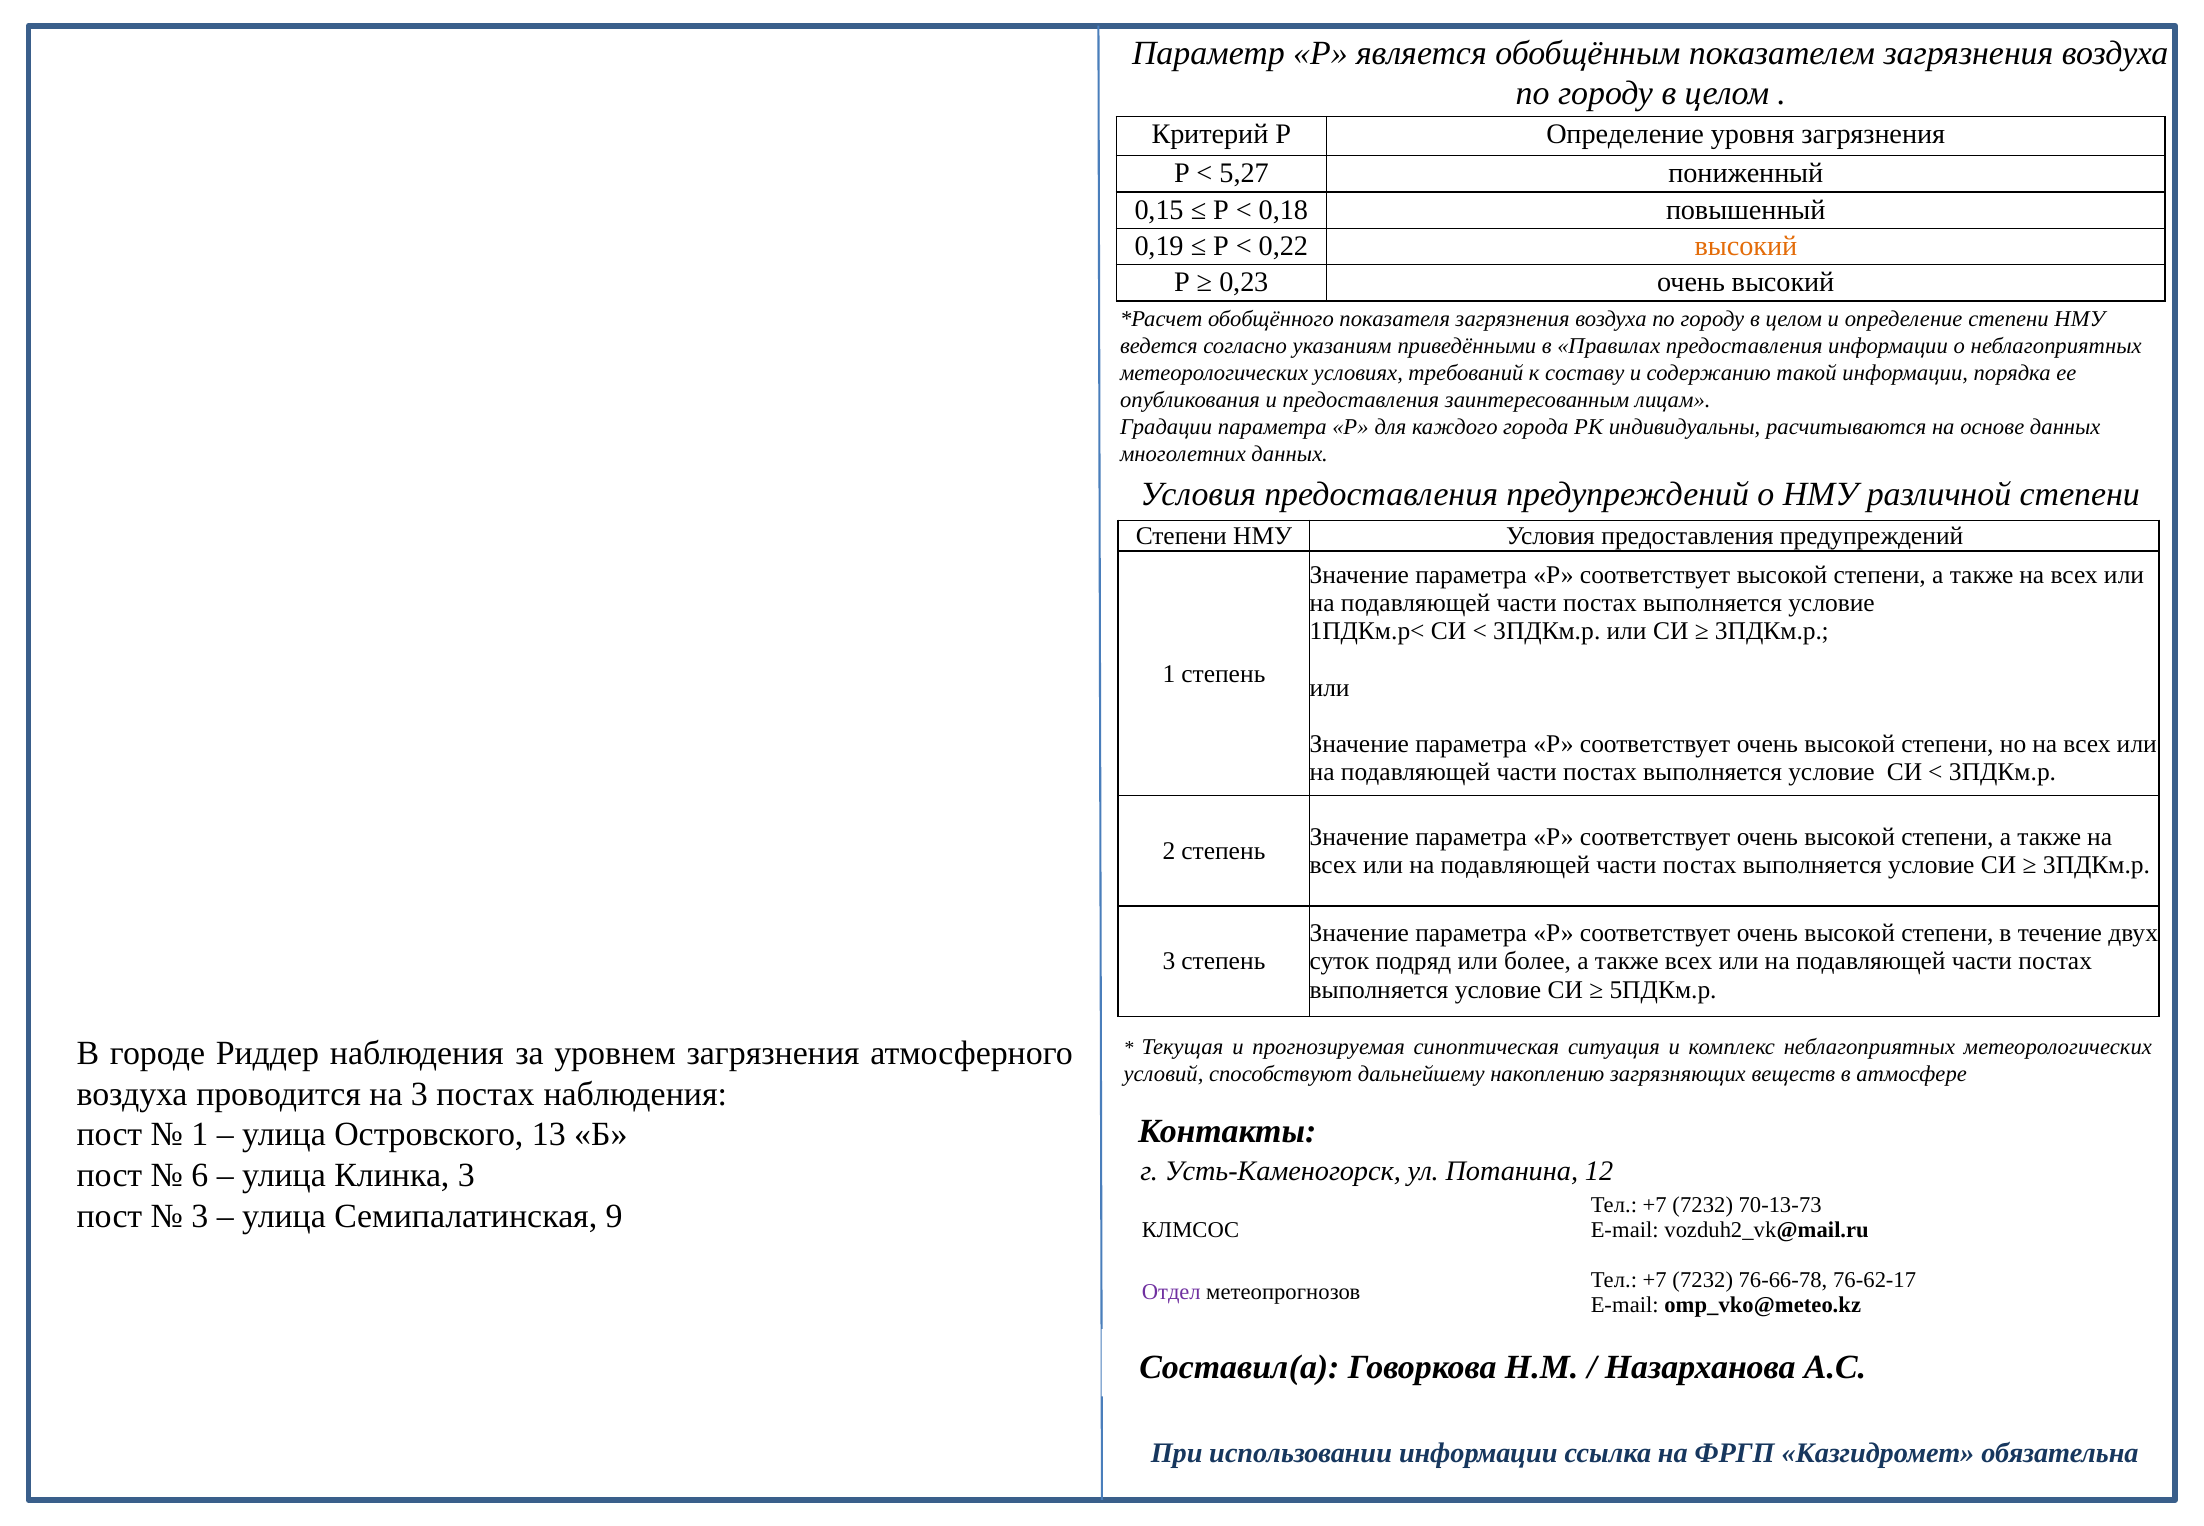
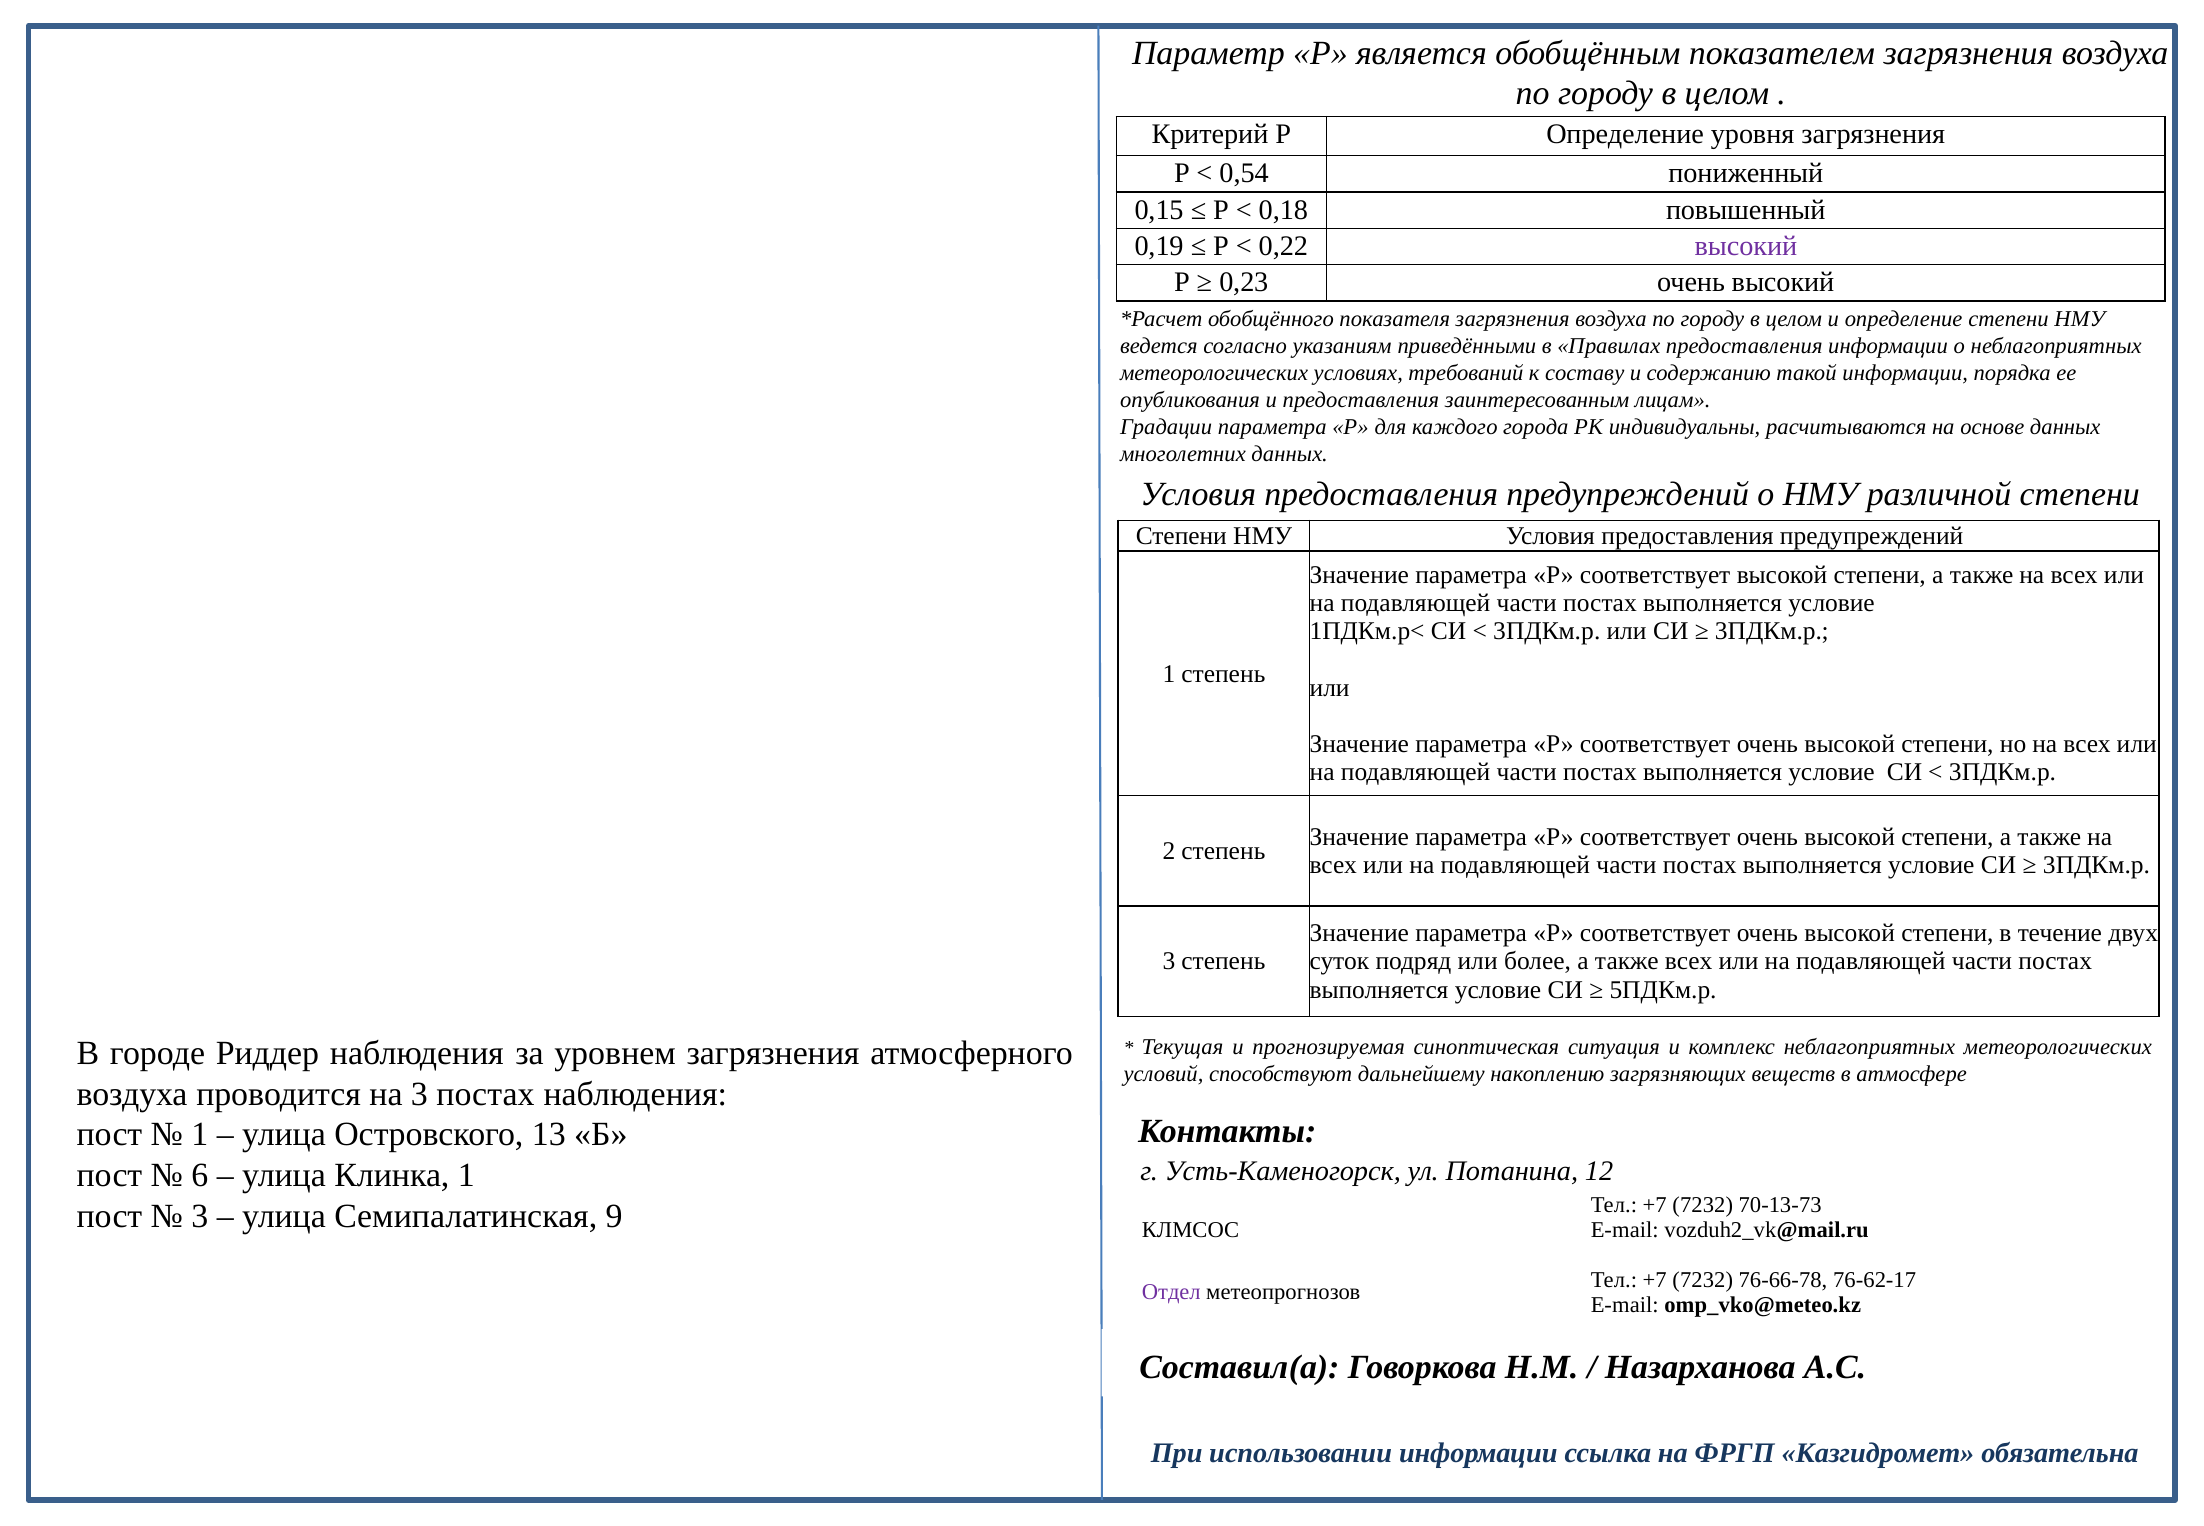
5,27: 5,27 -> 0,54
высокий at (1746, 246) colour: orange -> purple
Клинка 3: 3 -> 1
